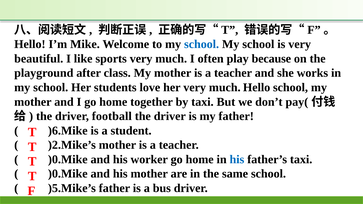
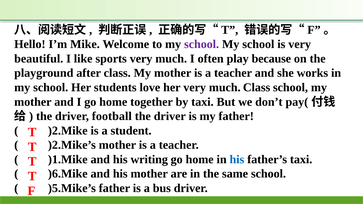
school at (202, 44) colour: blue -> purple
much Hello: Hello -> Class
)6.Mike: )6.Mike -> )2.Mike
)0.Mike at (68, 159): )0.Mike -> )1.Mike
worker: worker -> writing
)0.Mike at (68, 174): )0.Mike -> )6.Mike
